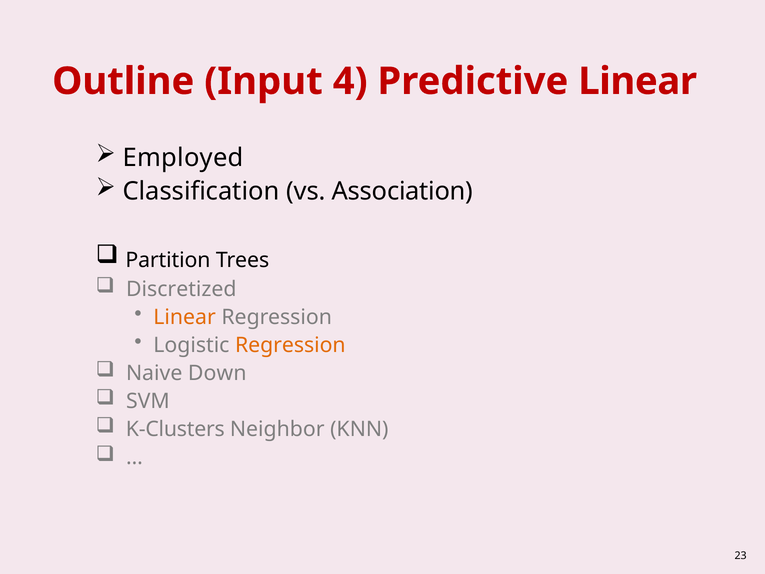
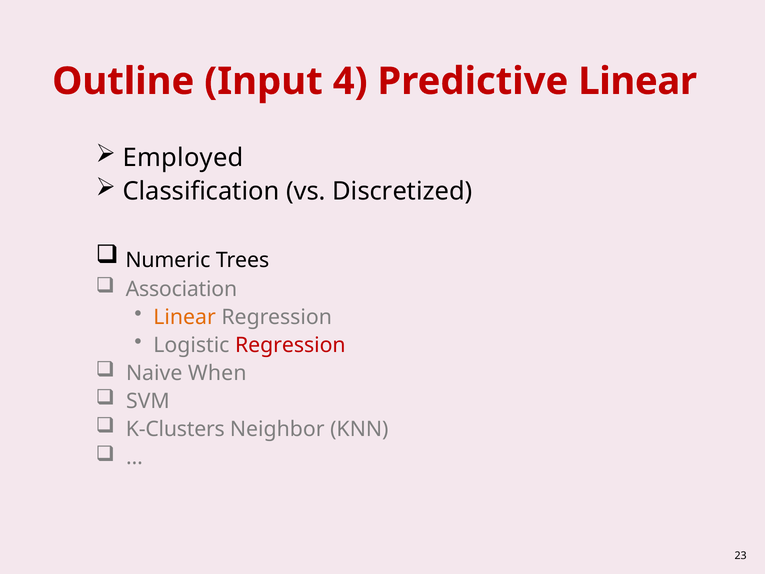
Association: Association -> Discretized
Partition: Partition -> Numeric
Discretized: Discretized -> Association
Regression at (290, 345) colour: orange -> red
Down: Down -> When
